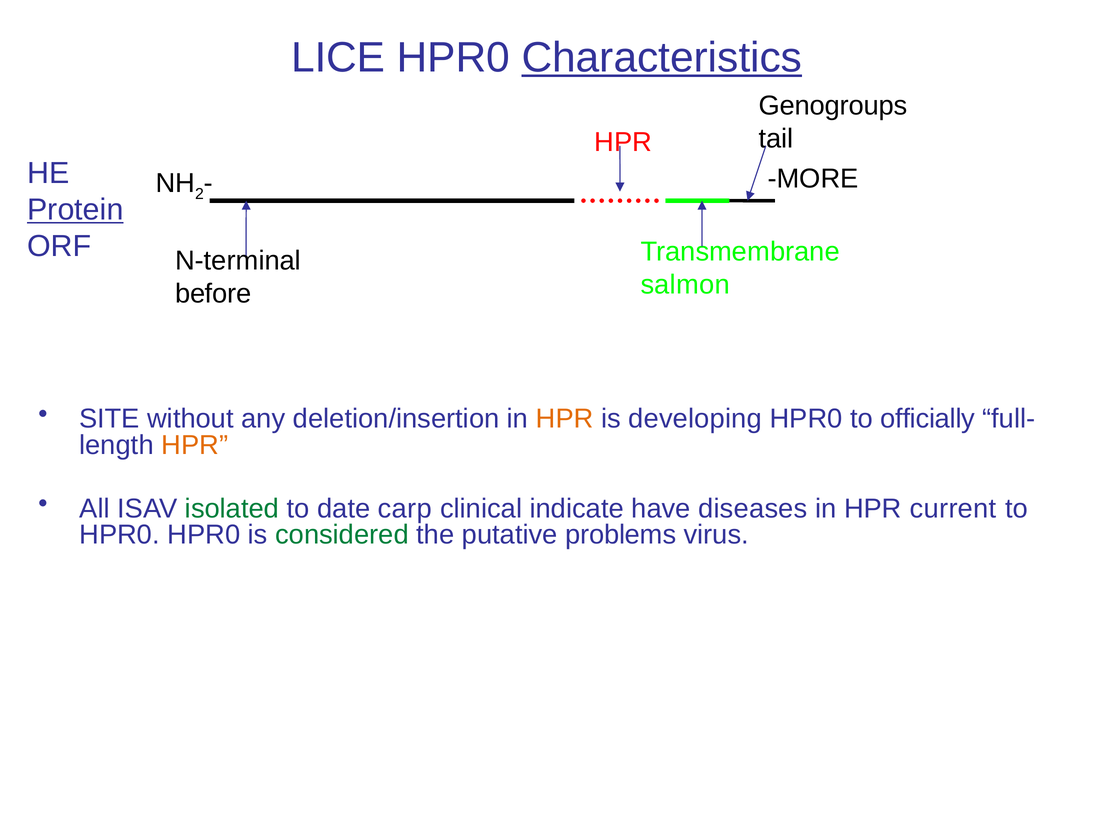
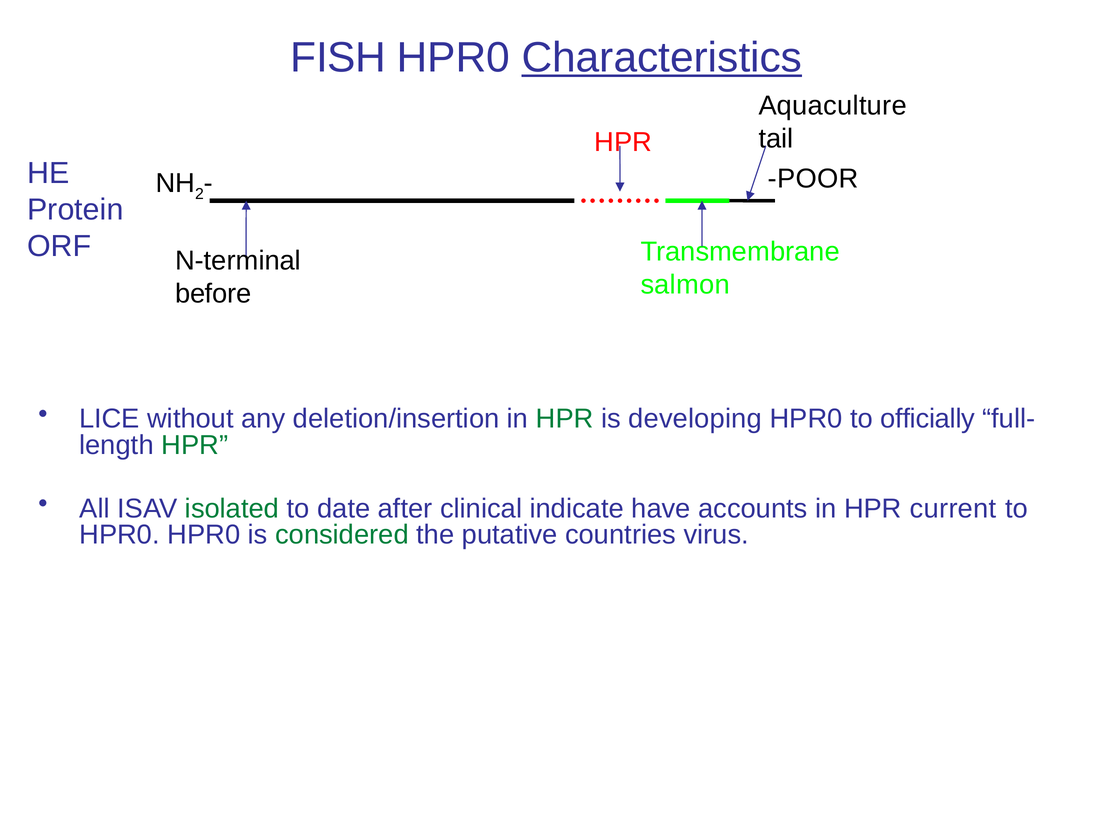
LICE: LICE -> FISH
Genogroups: Genogroups -> Aquaculture
MORE: MORE -> POOR
Protein underline: present -> none
SITE: SITE -> LICE
HPR at (565, 419) colour: orange -> green
HPR at (195, 445) colour: orange -> green
carp: carp -> after
diseases: diseases -> accounts
problems: problems -> countries
